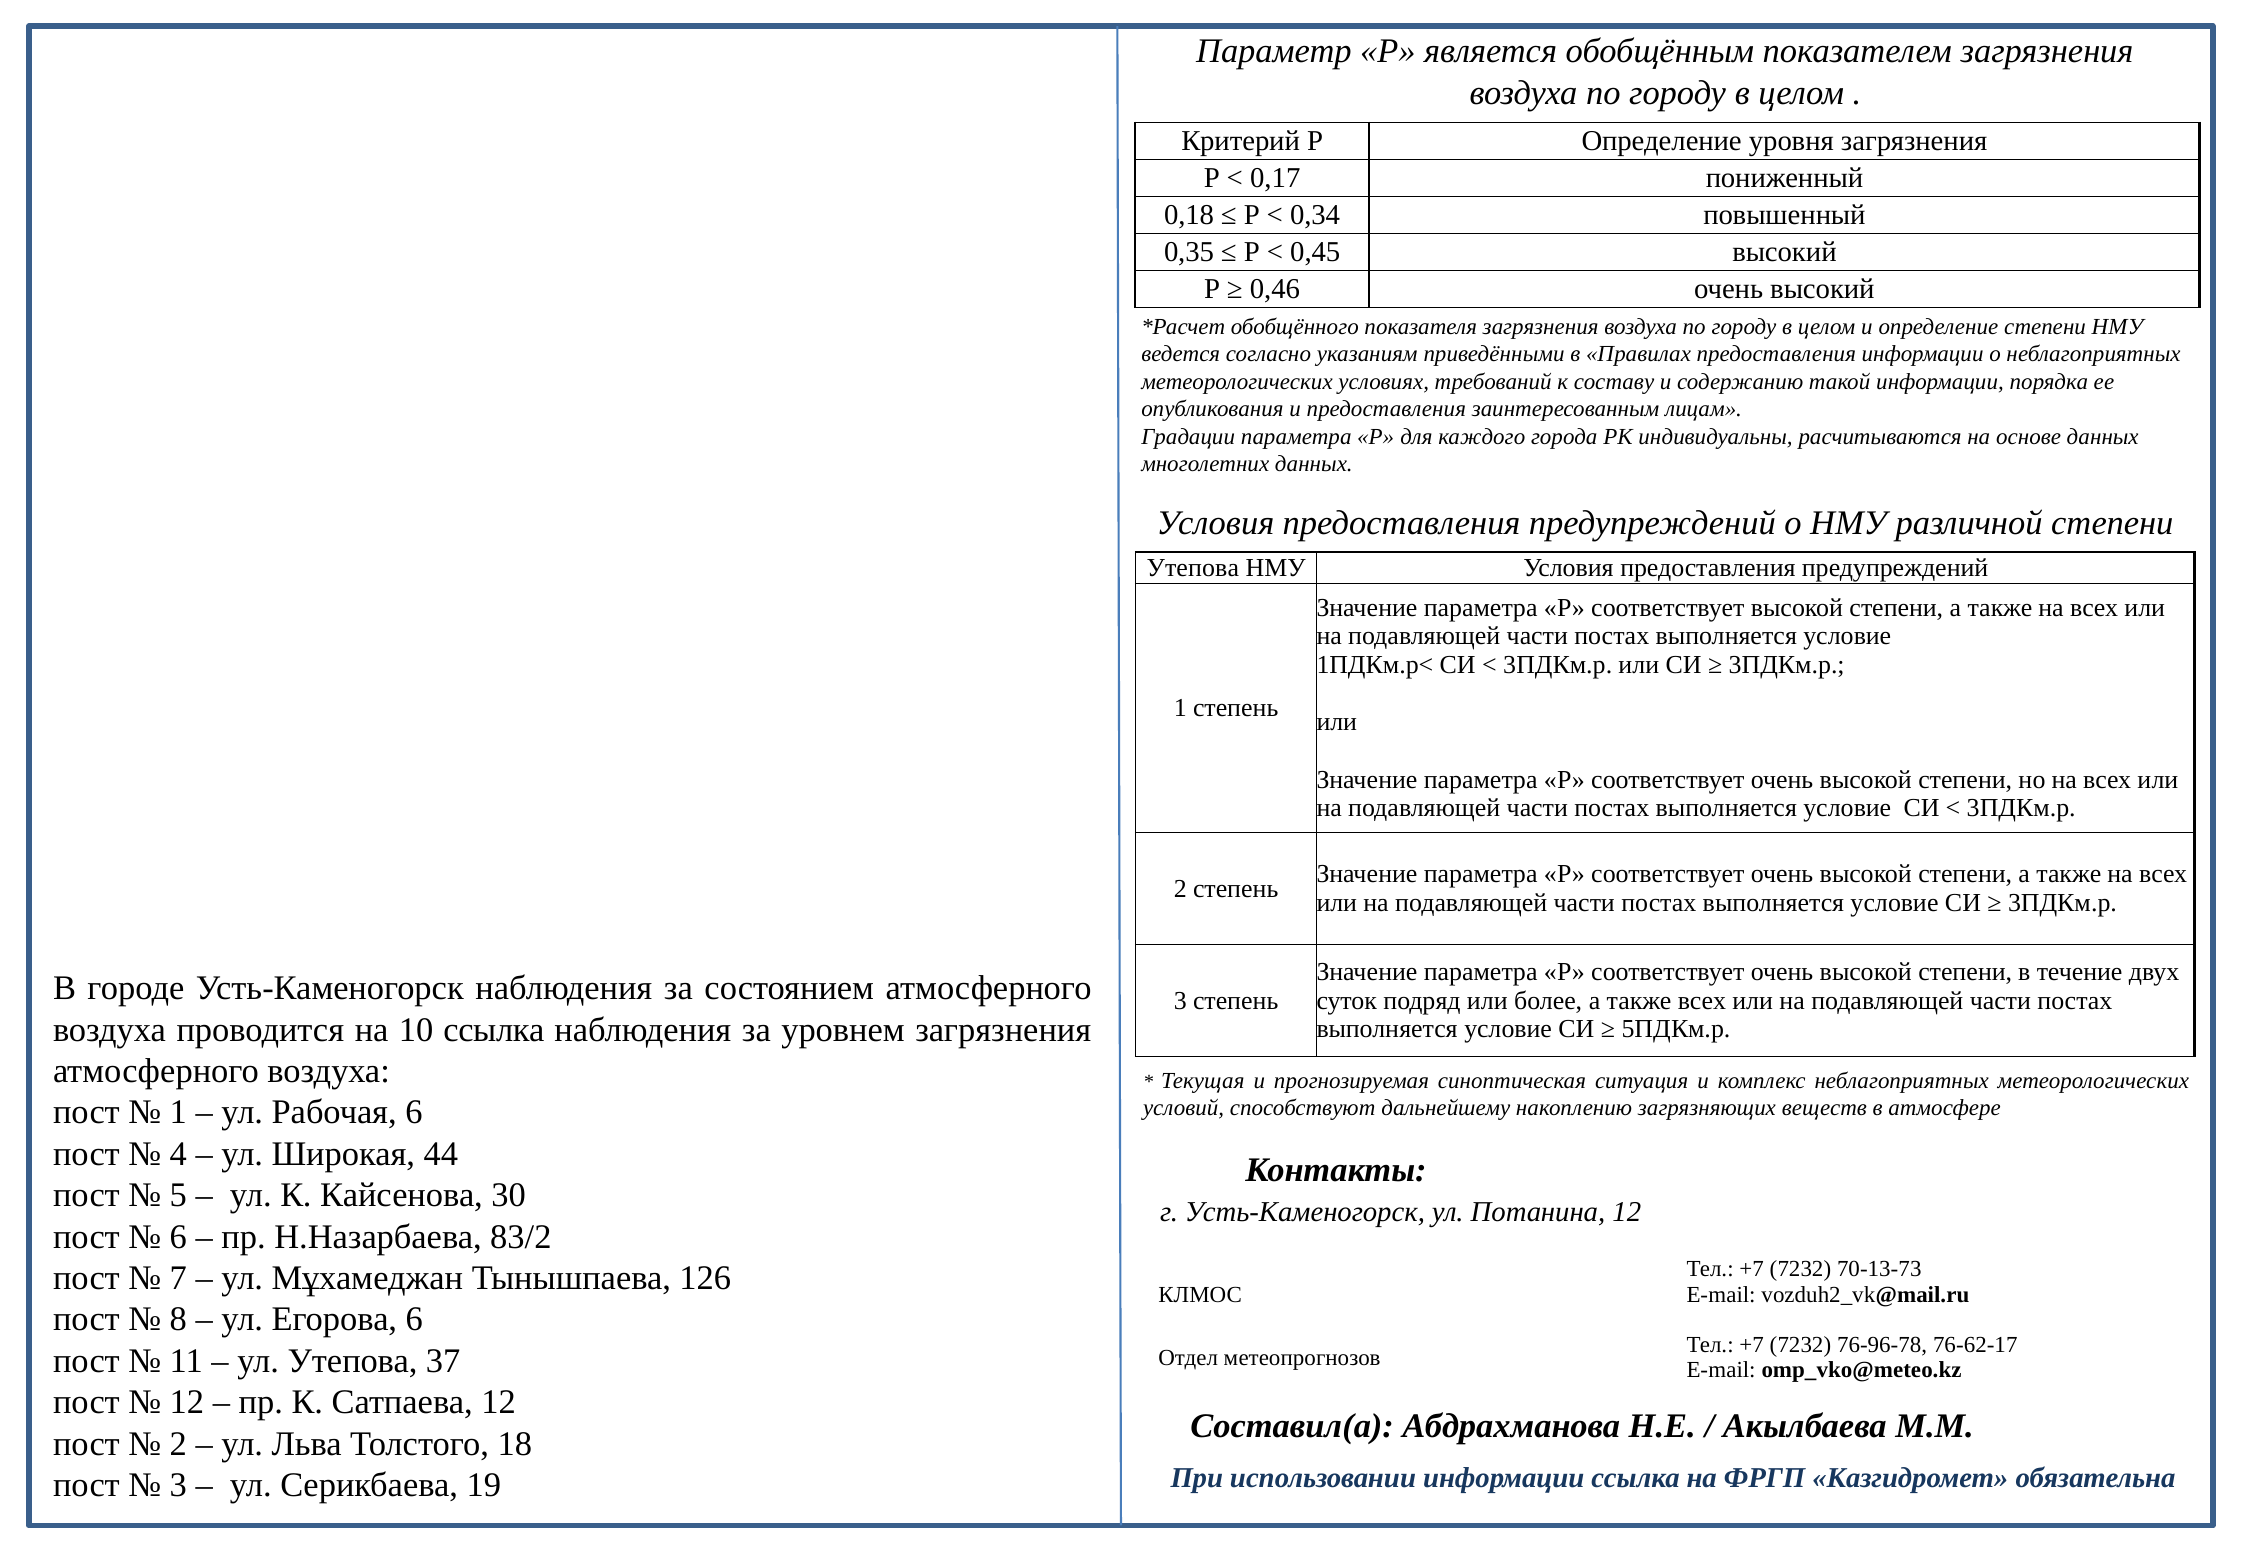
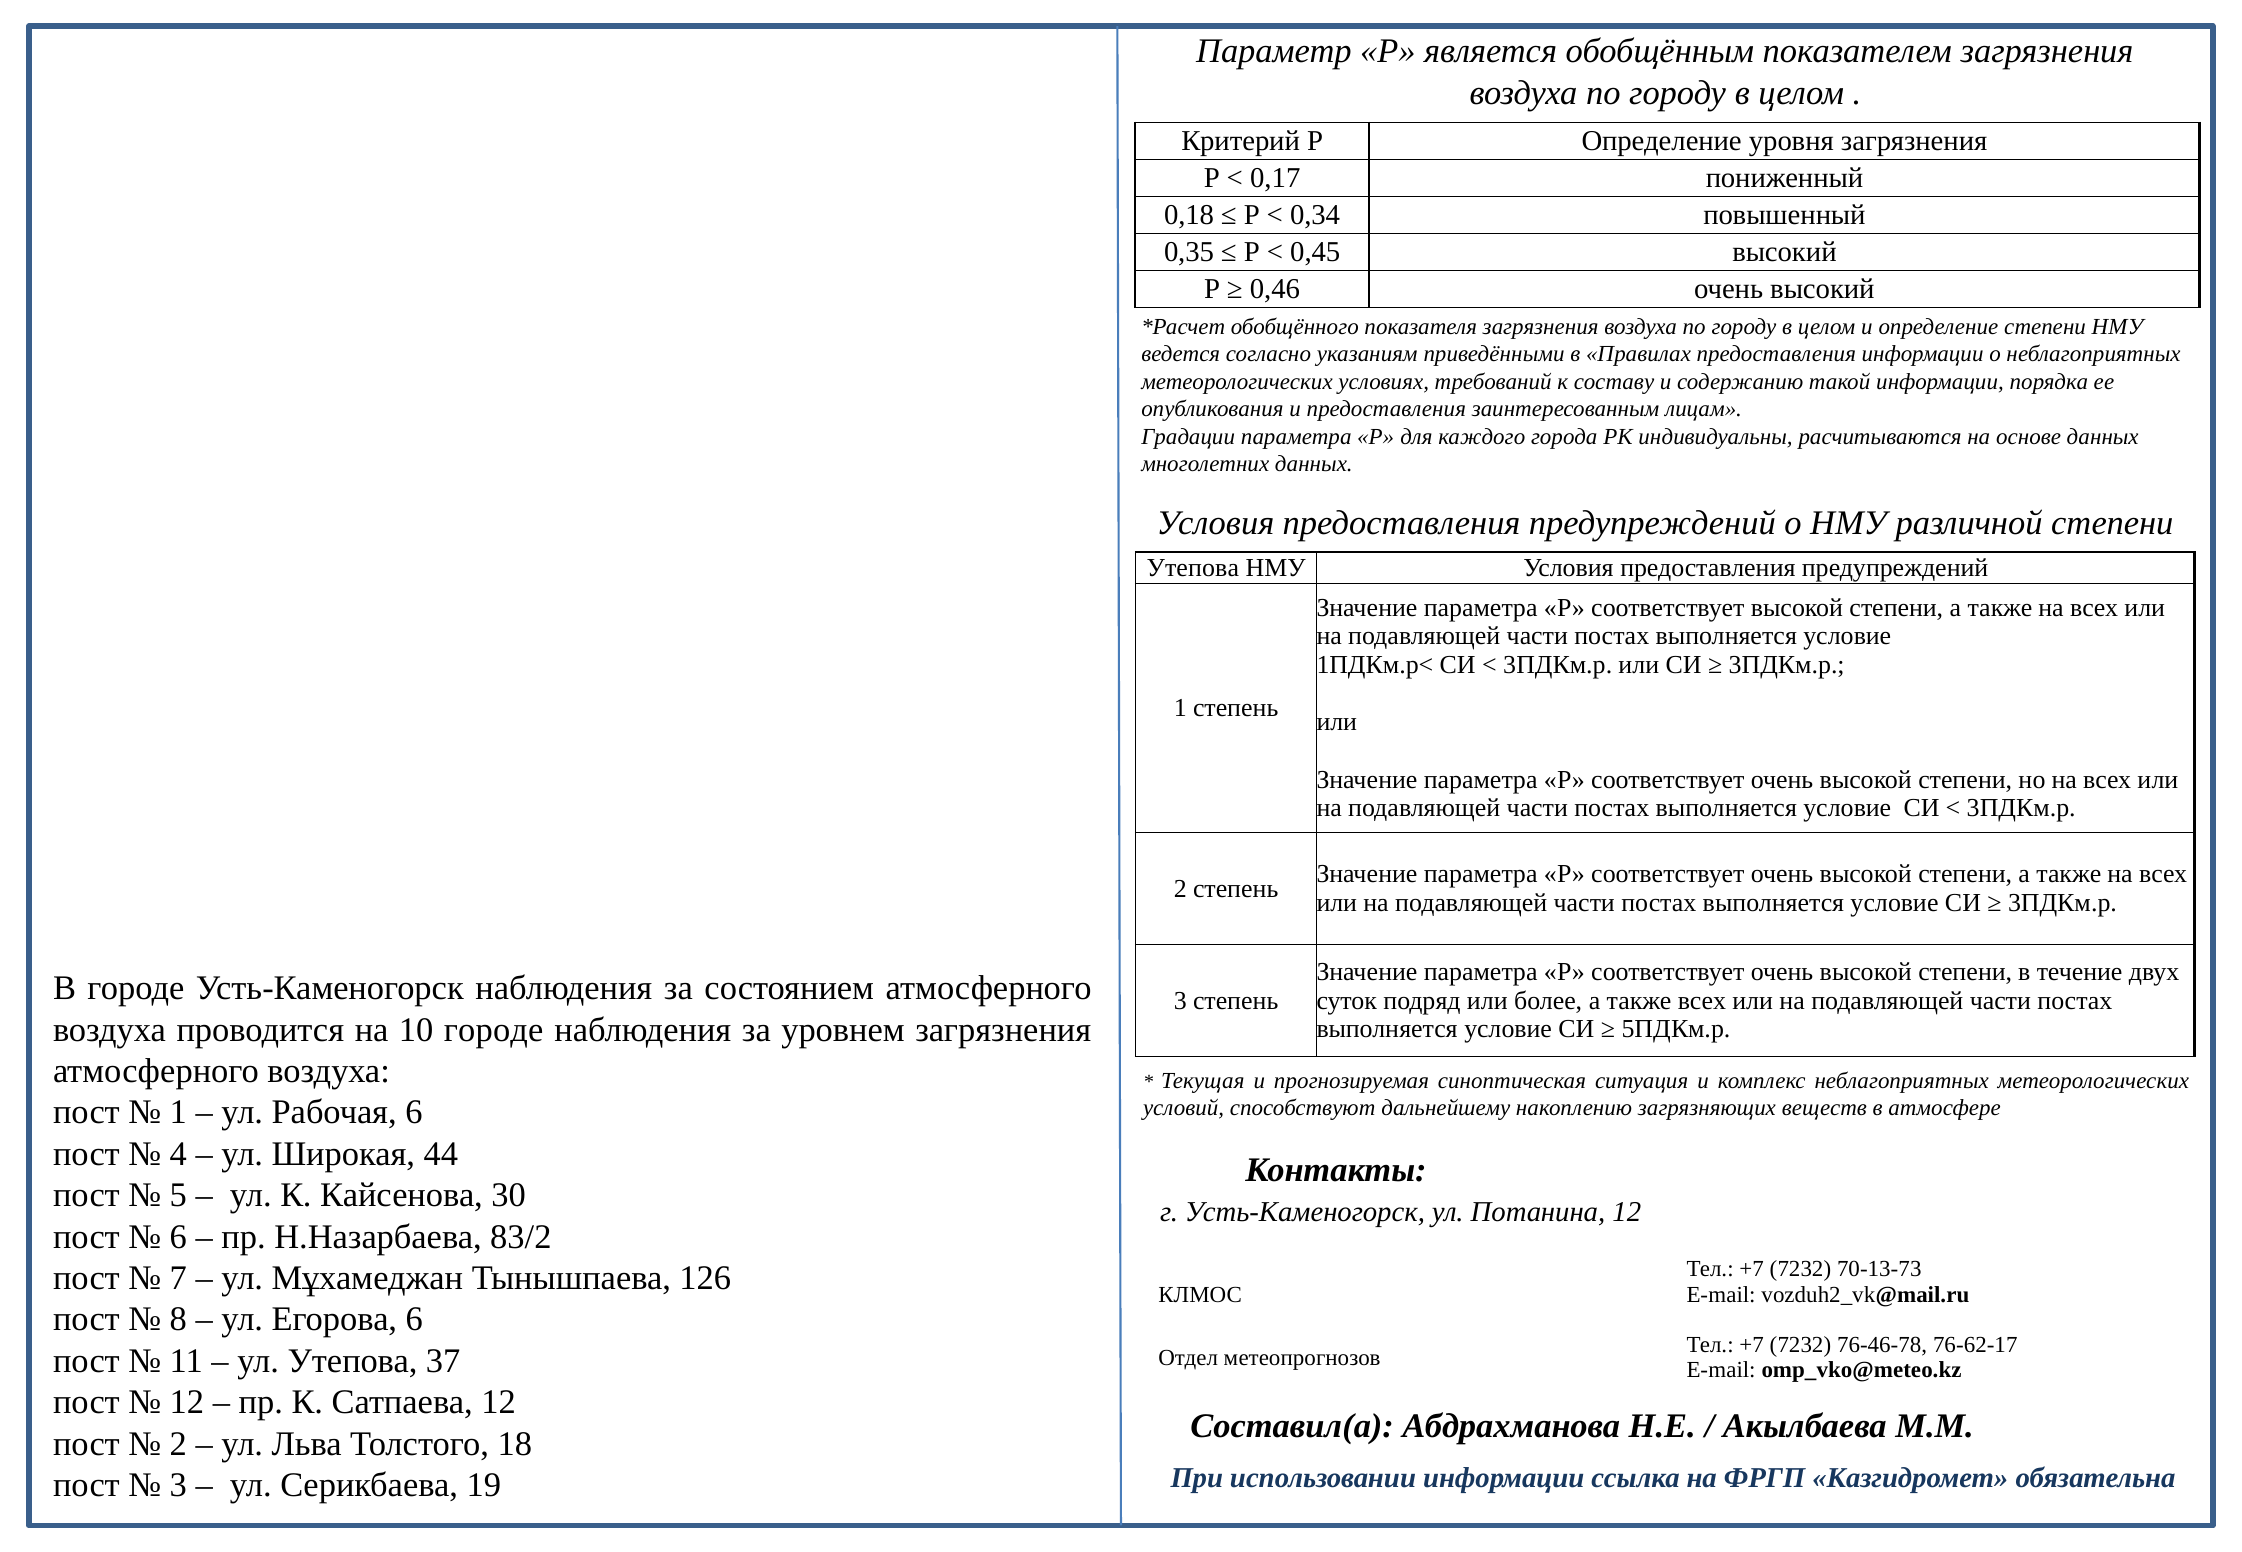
10 ссылка: ссылка -> городе
76-96-78: 76-96-78 -> 76-46-78
